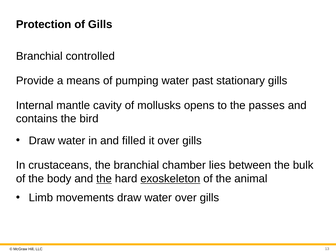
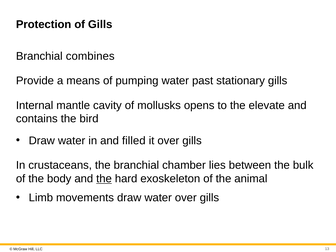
controlled: controlled -> combines
passes: passes -> elevate
exoskeleton underline: present -> none
